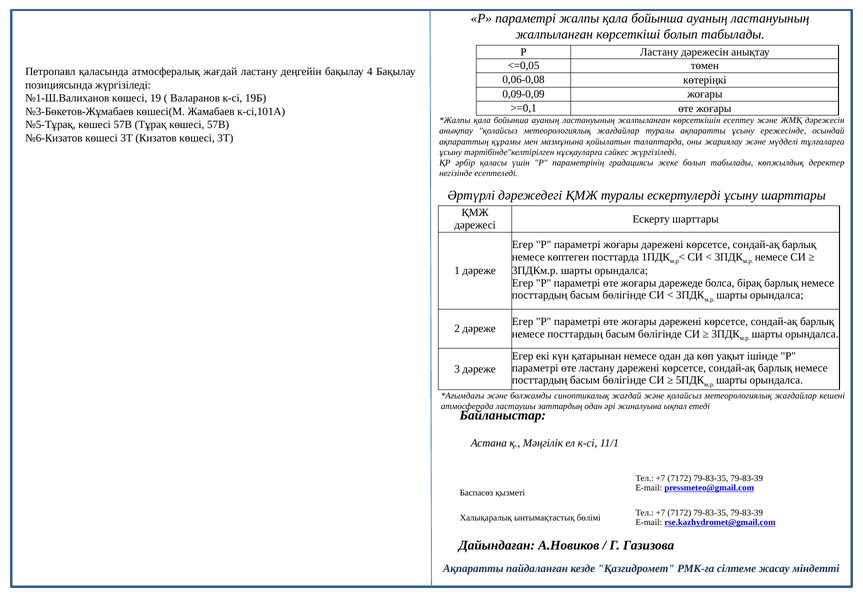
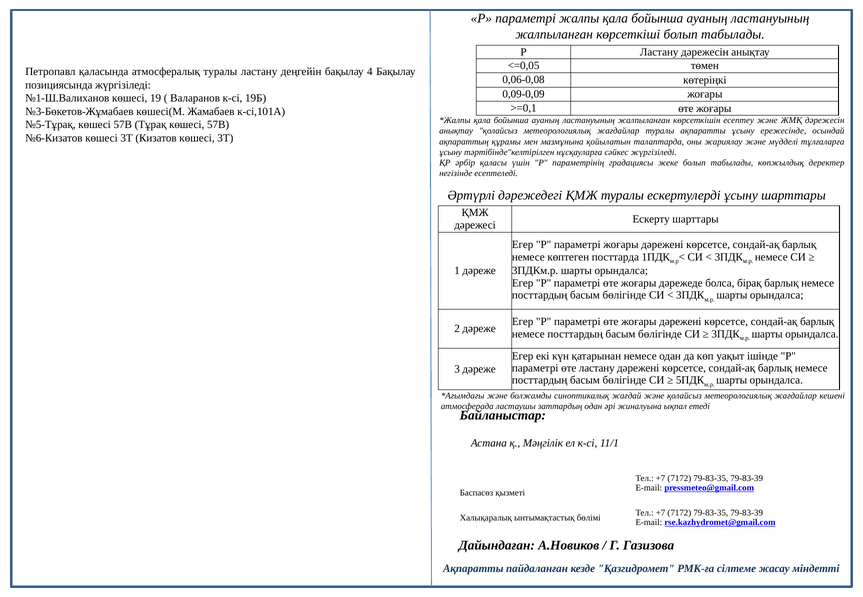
атмосфералық жағдай: жағдай -> туралы
